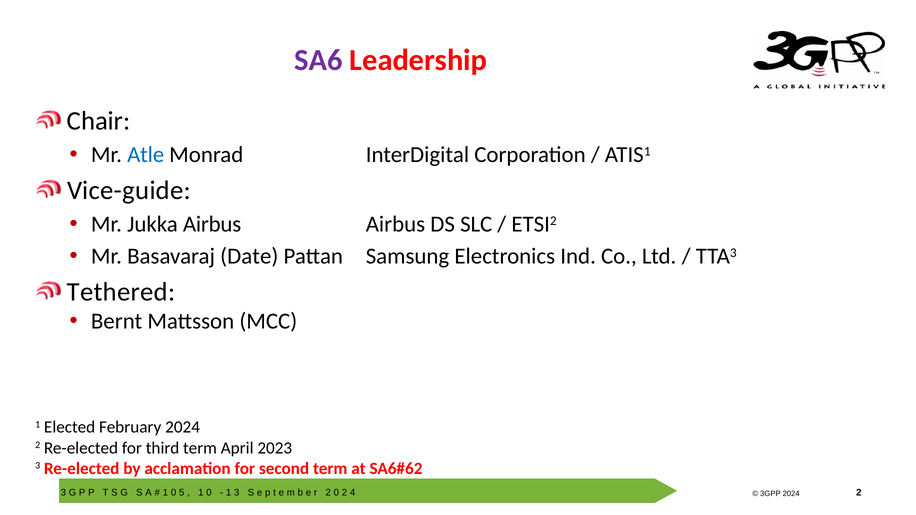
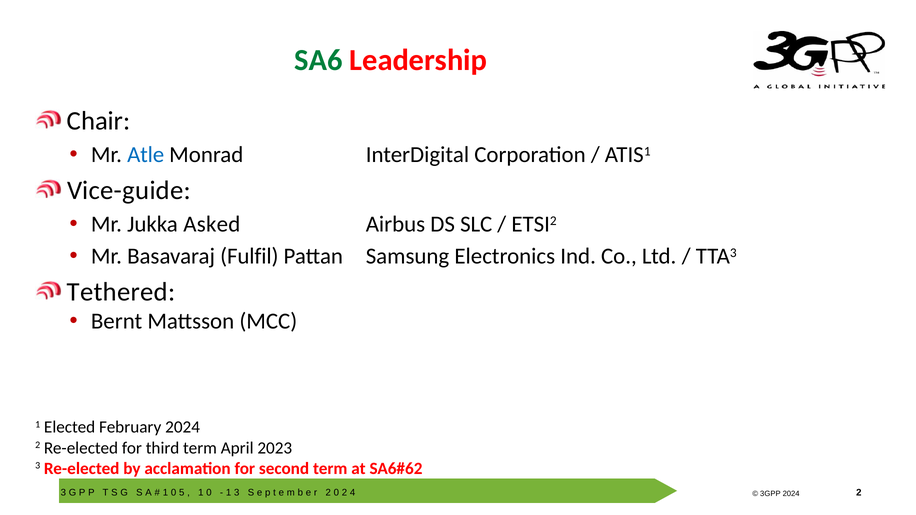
SA6 colour: purple -> green
Jukka Airbus: Airbus -> Asked
Date: Date -> Fulfil
